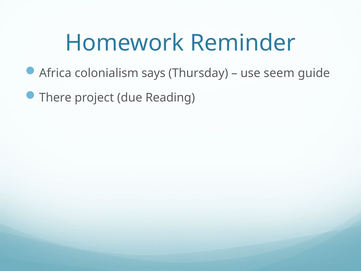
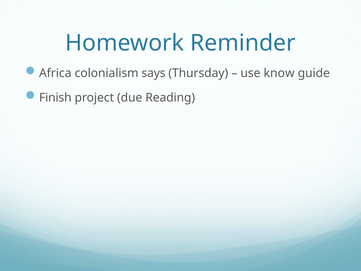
seem: seem -> know
There: There -> Finish
